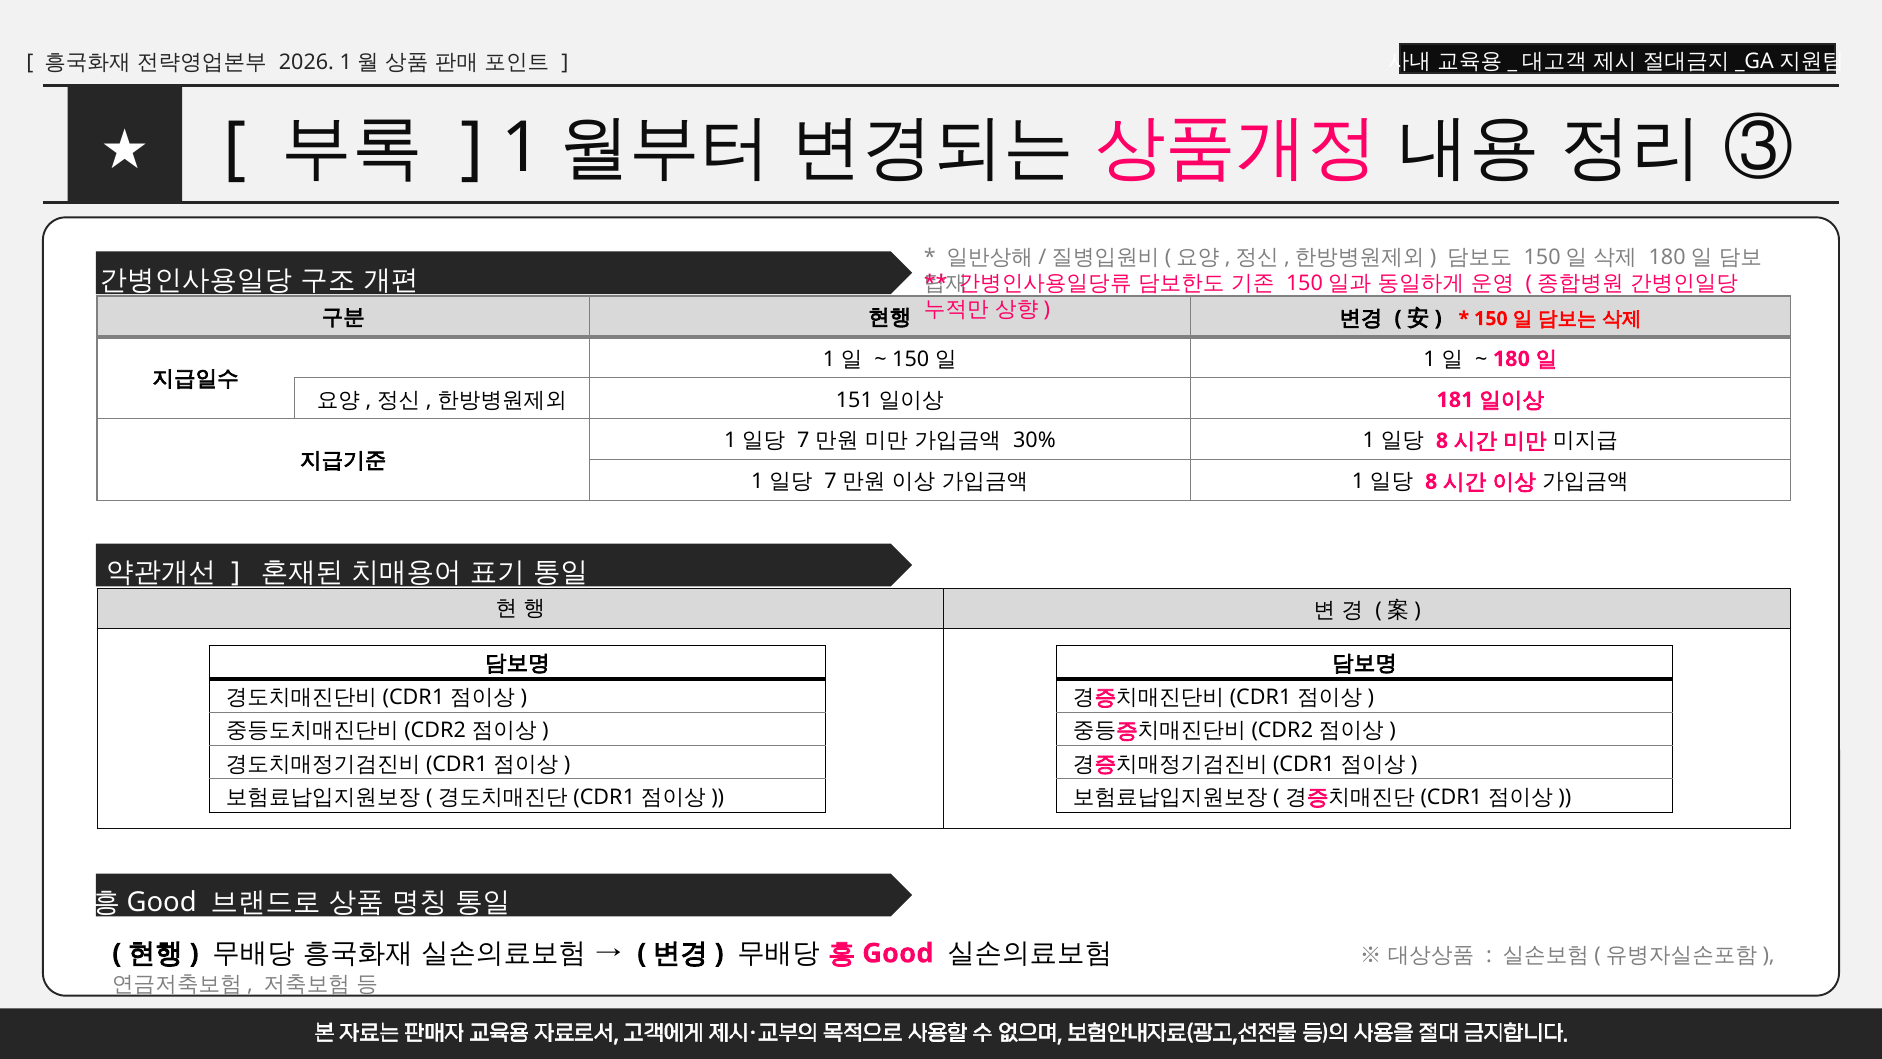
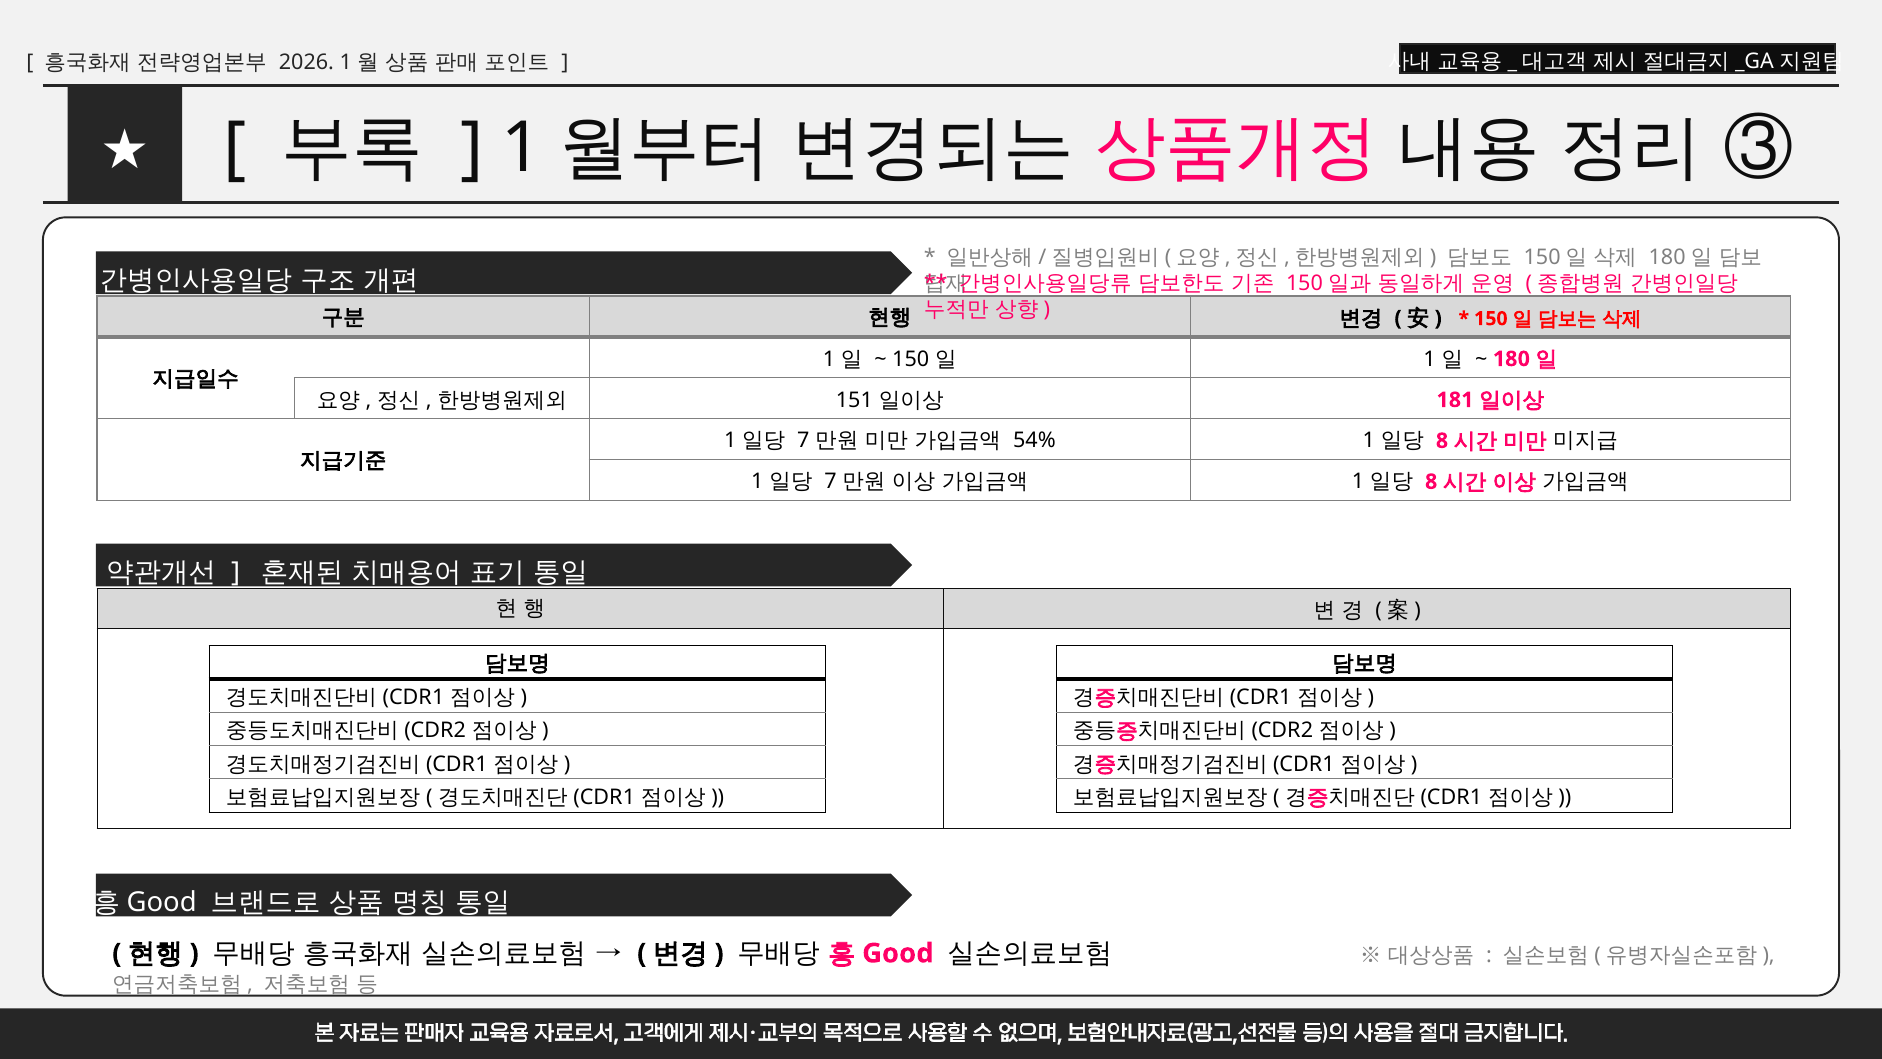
30%: 30% -> 54%
